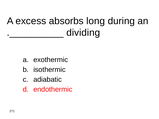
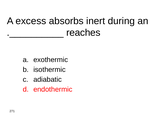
long: long -> inert
dividing: dividing -> reaches
